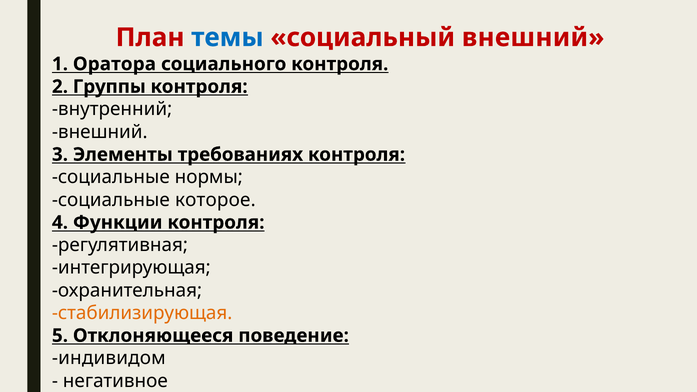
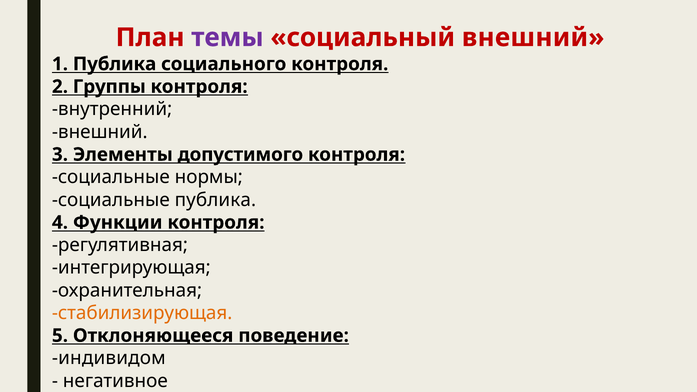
темы colour: blue -> purple
1 Оратора: Оратора -> Публика
требованиях: требованиях -> допустимого
социальные которое: которое -> публика
